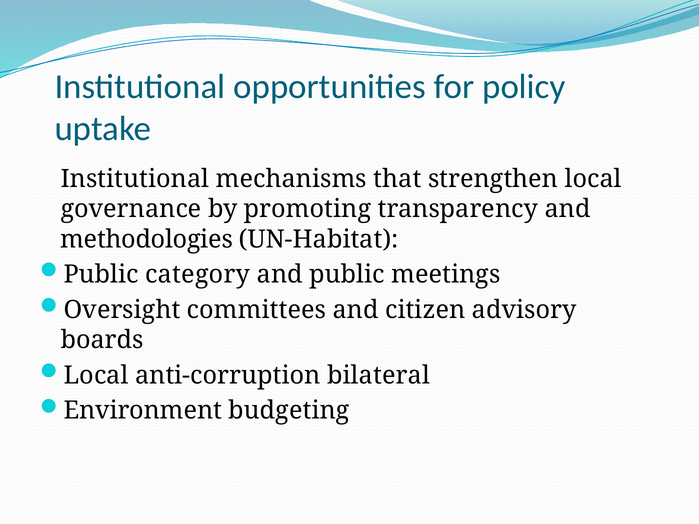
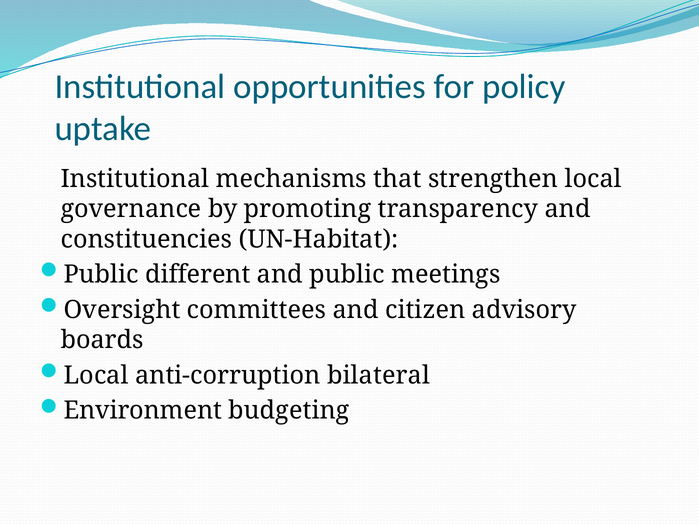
methodologies: methodologies -> constituencies
category: category -> different
